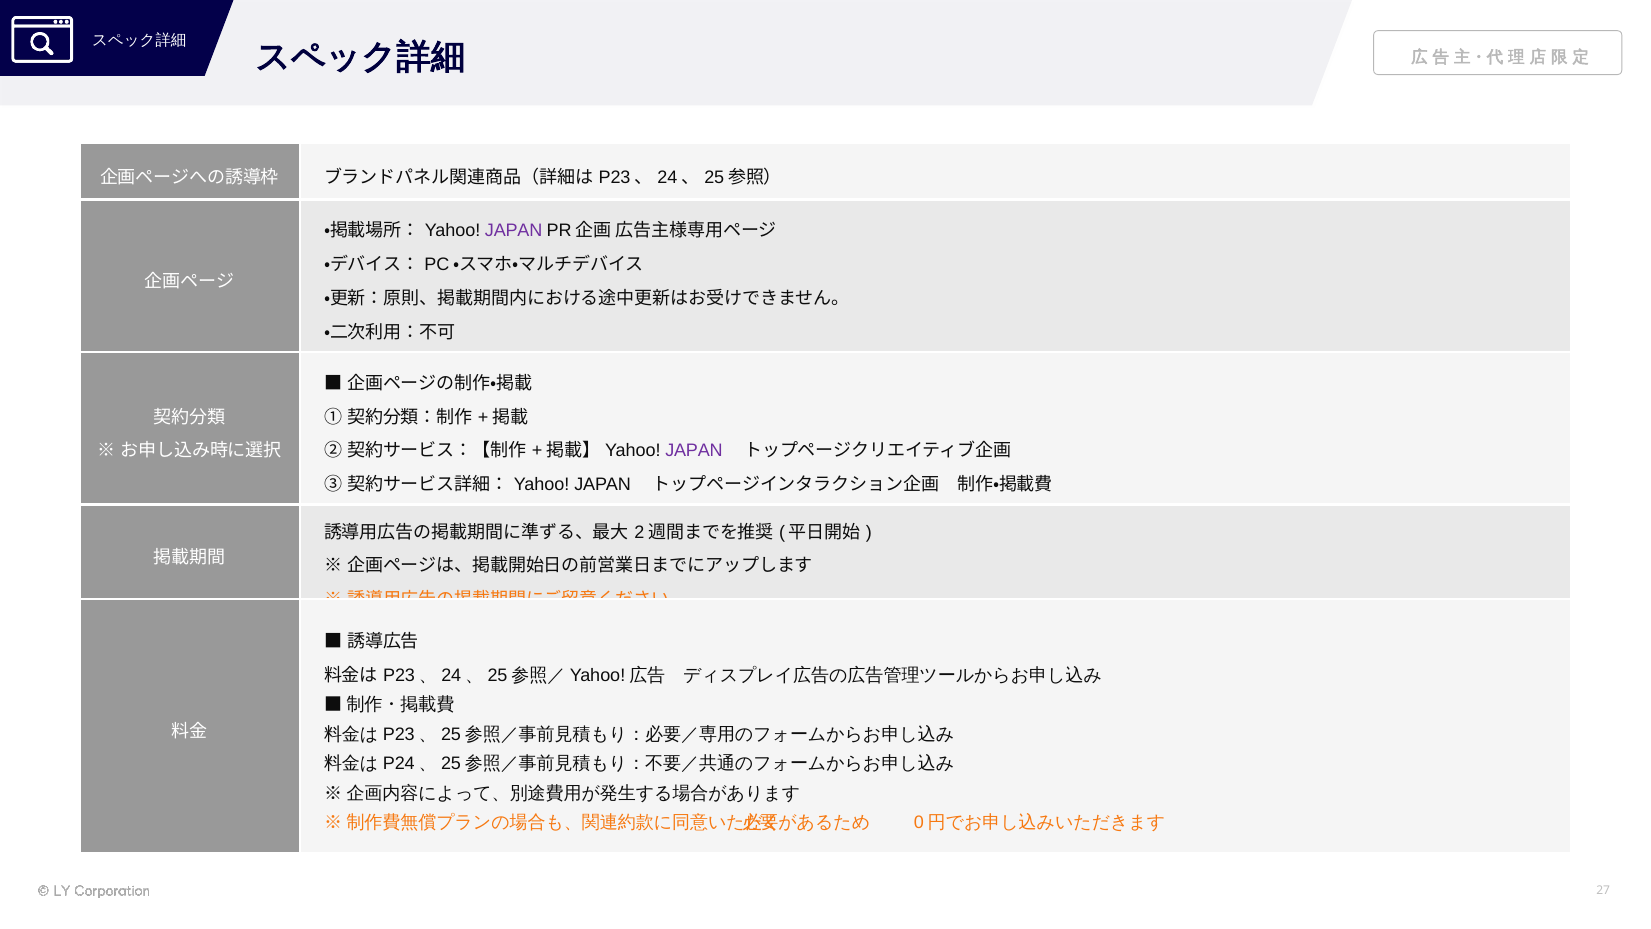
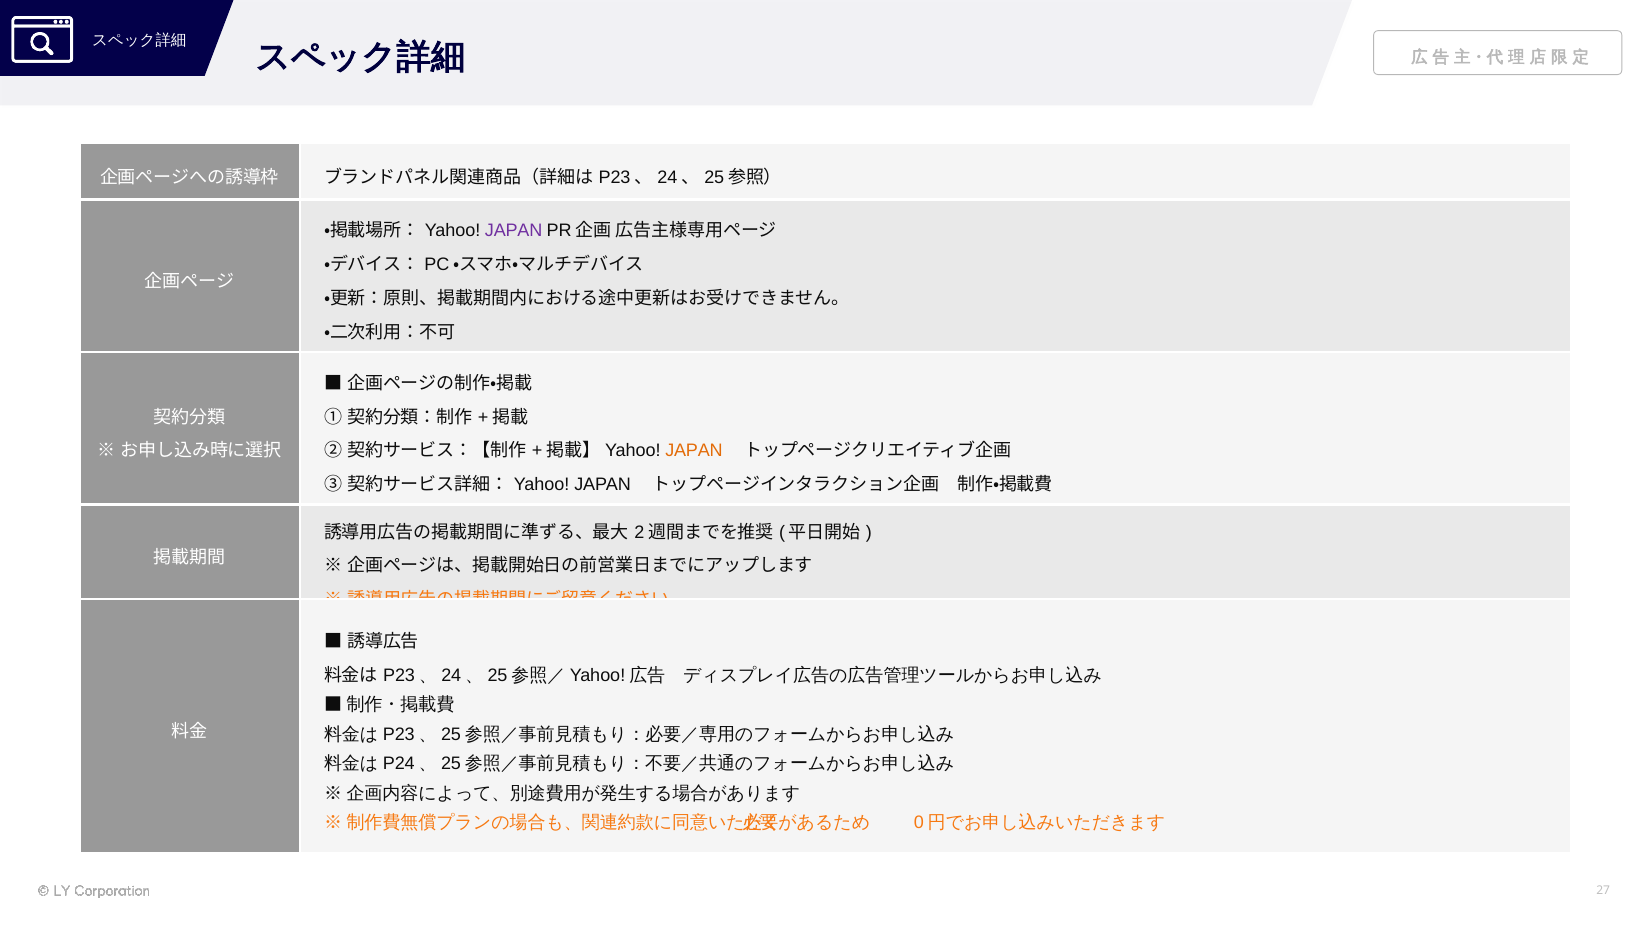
JAPAN at (694, 451) colour: purple -> orange
